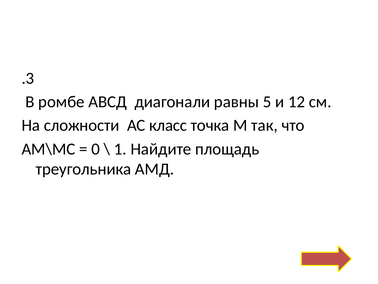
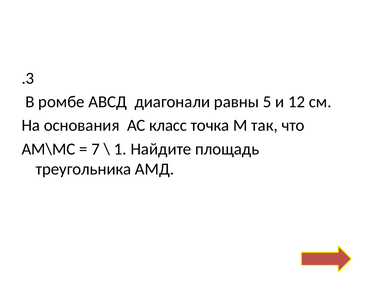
сложности: сложности -> основания
0: 0 -> 7
